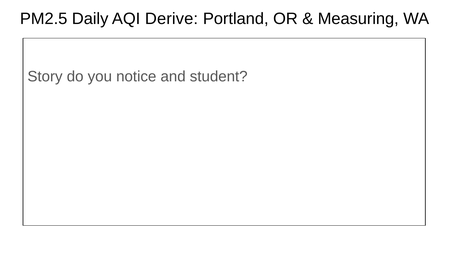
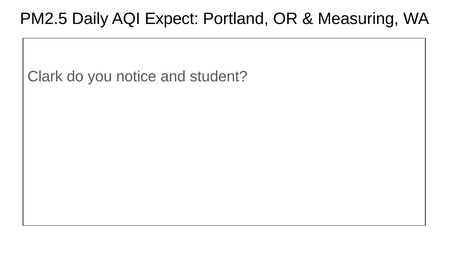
Derive: Derive -> Expect
Story: Story -> Clark
